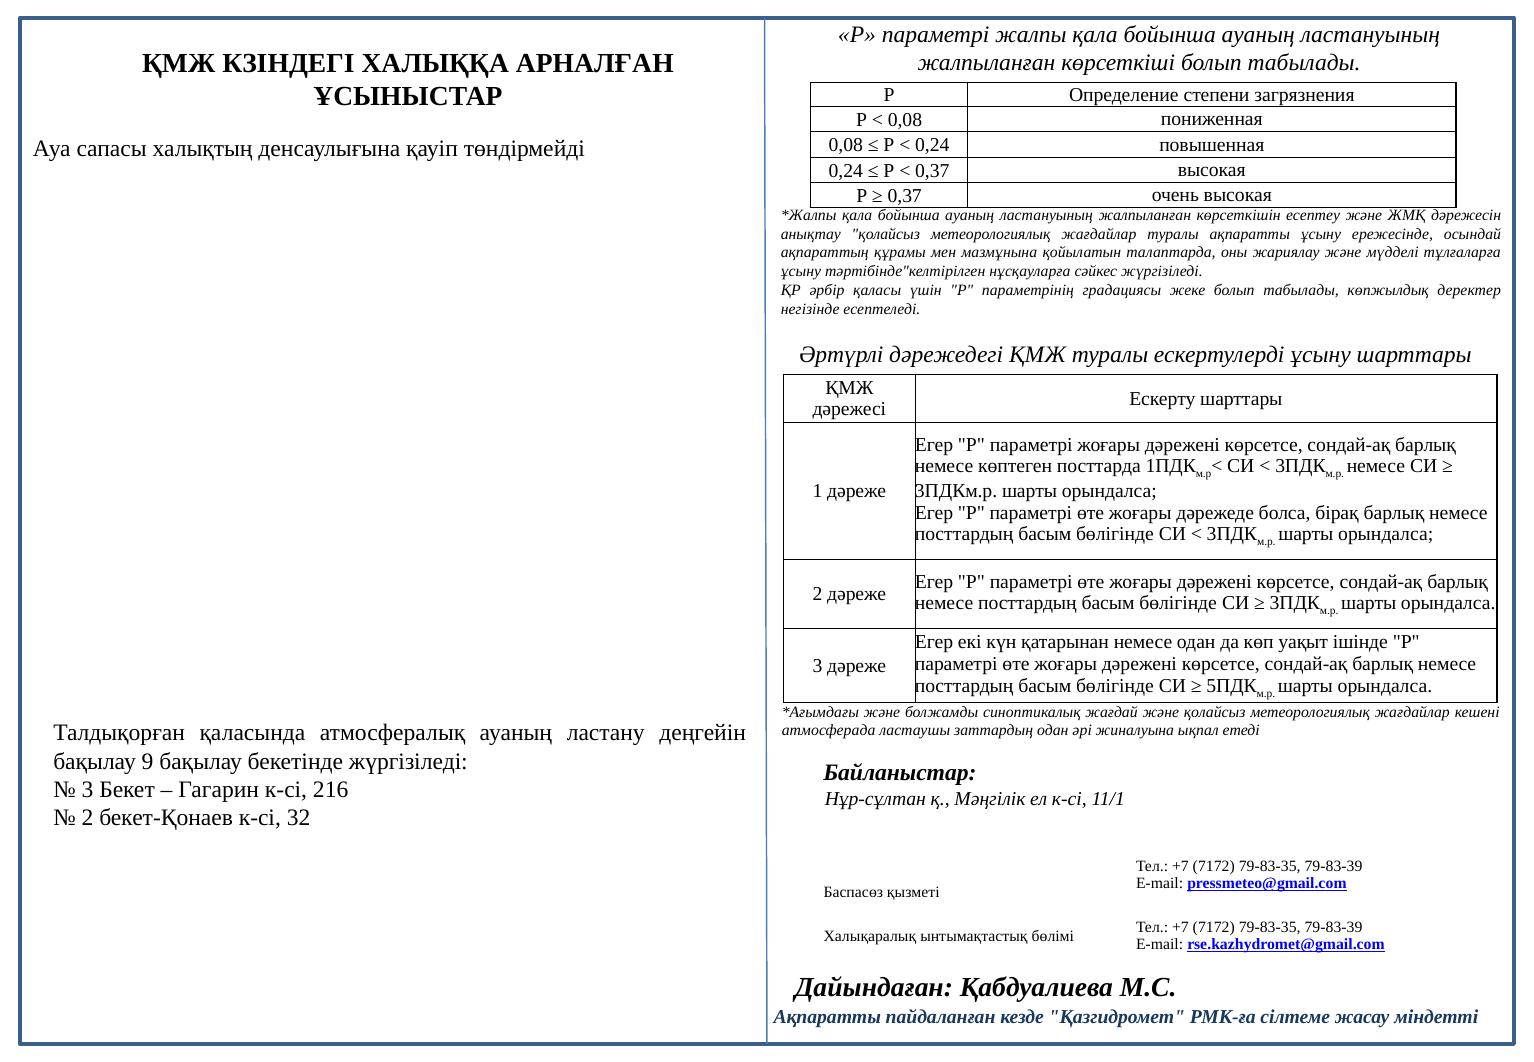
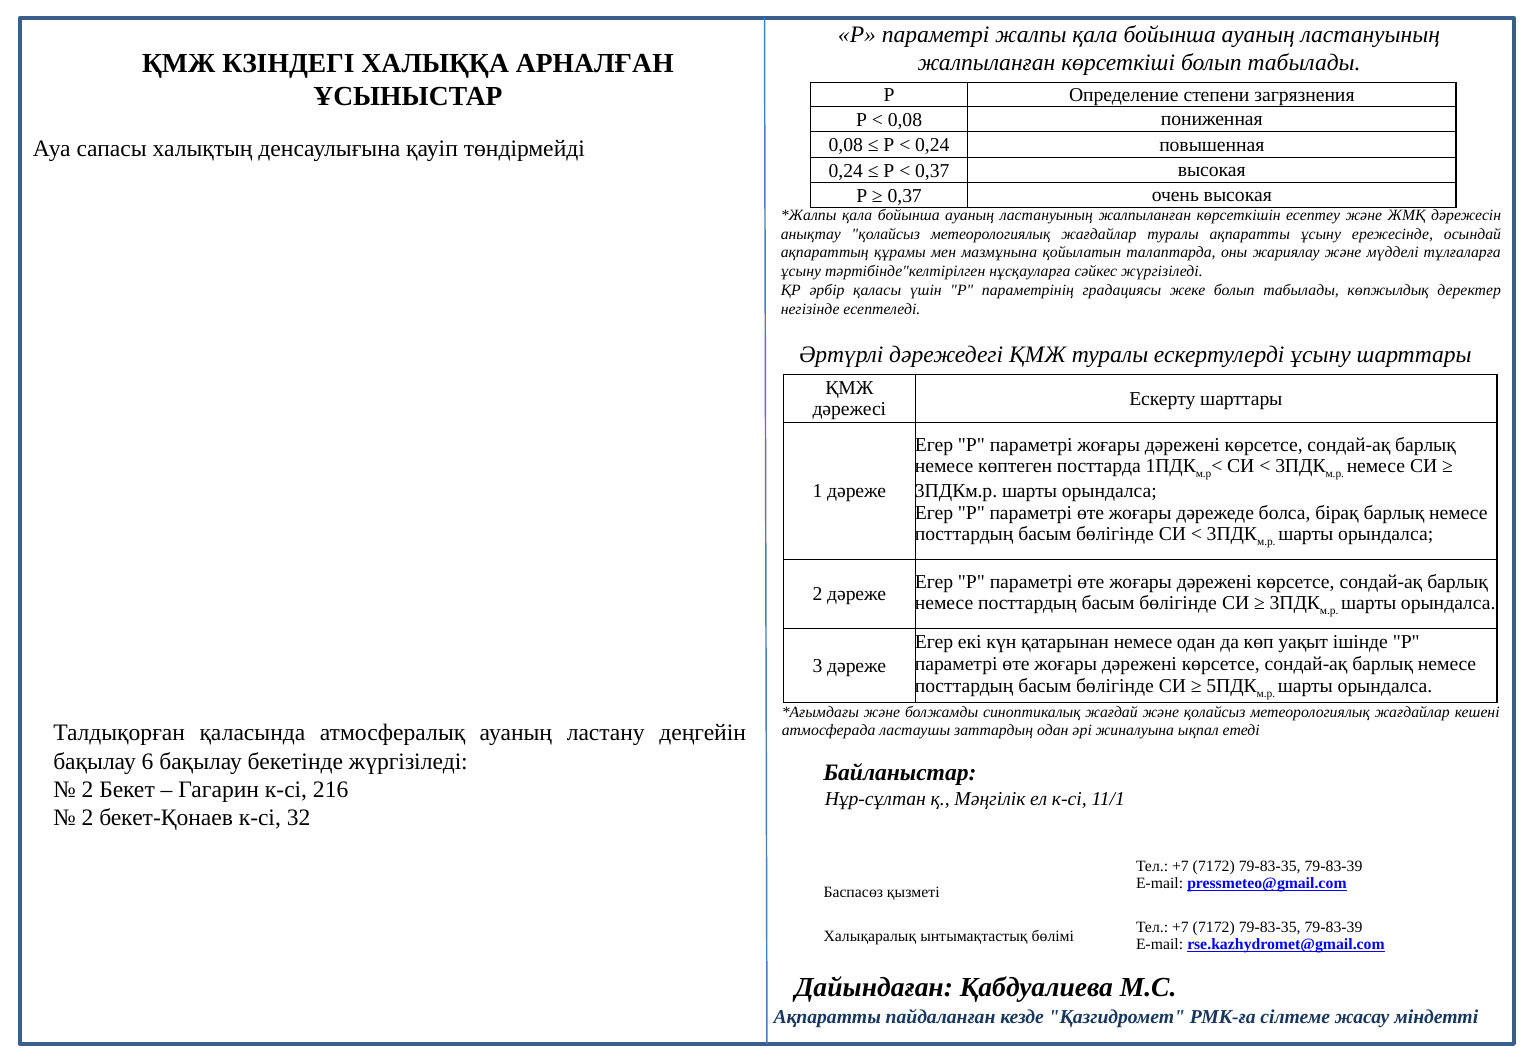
9: 9 -> 6
3 at (88, 790): 3 -> 2
